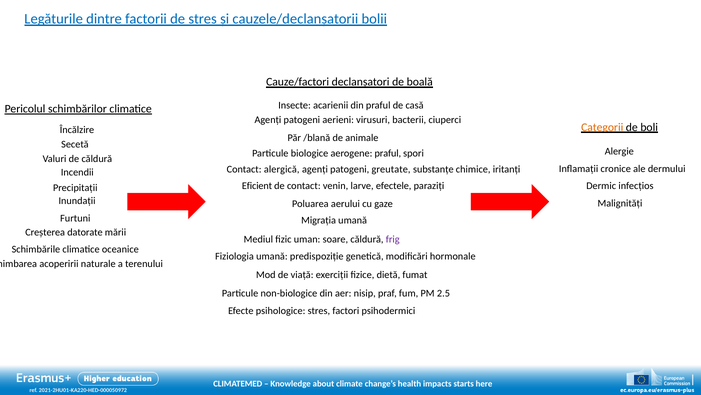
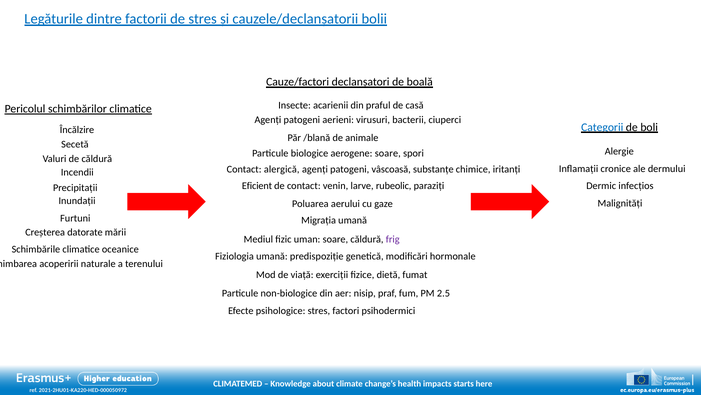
Categorii colour: orange -> blue
aerogene praful: praful -> soare
greutate: greutate -> vâscoasă
efectele: efectele -> rubeolic
